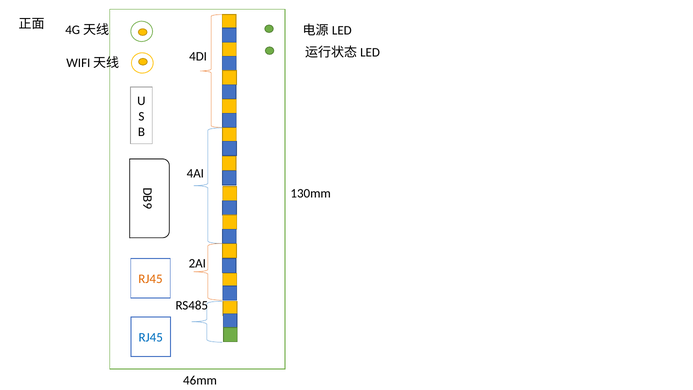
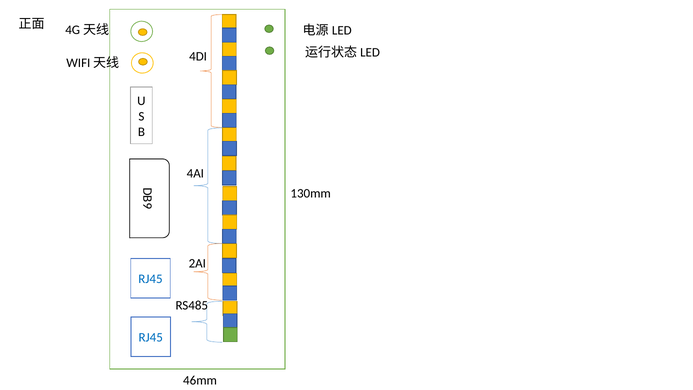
RJ45 at (150, 279) colour: orange -> blue
